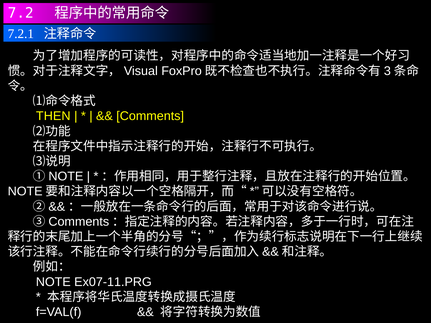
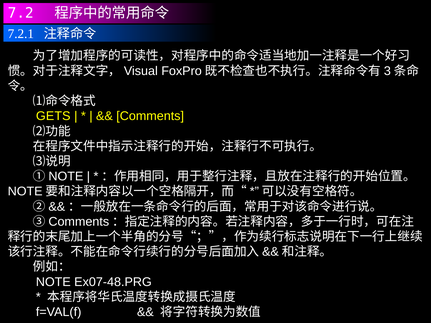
THEN: THEN -> GETS
Ex07-11.PRG: Ex07-11.PRG -> Ex07-48.PRG
